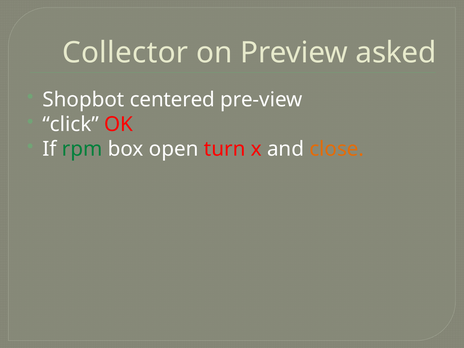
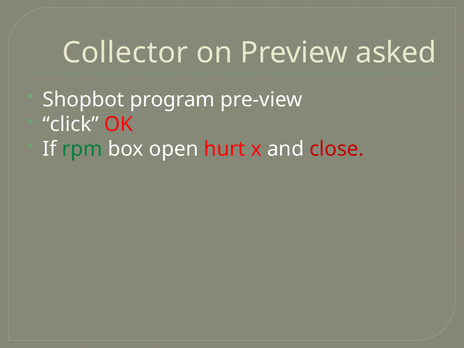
centered: centered -> program
turn: turn -> hurt
close colour: orange -> red
